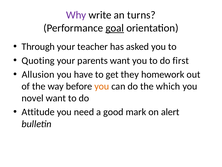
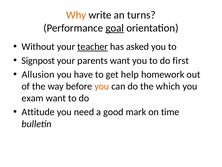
Why colour: purple -> orange
Through: Through -> Without
teacher underline: none -> present
Quoting: Quoting -> Signpost
they: they -> help
novel: novel -> exam
alert: alert -> time
